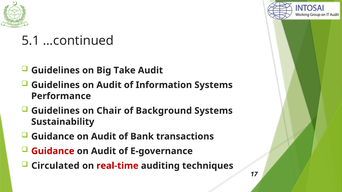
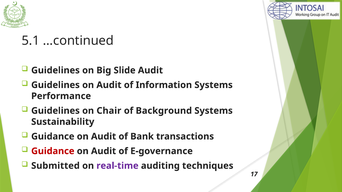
Take: Take -> Slide
Circulated: Circulated -> Submitted
real-time colour: red -> purple
